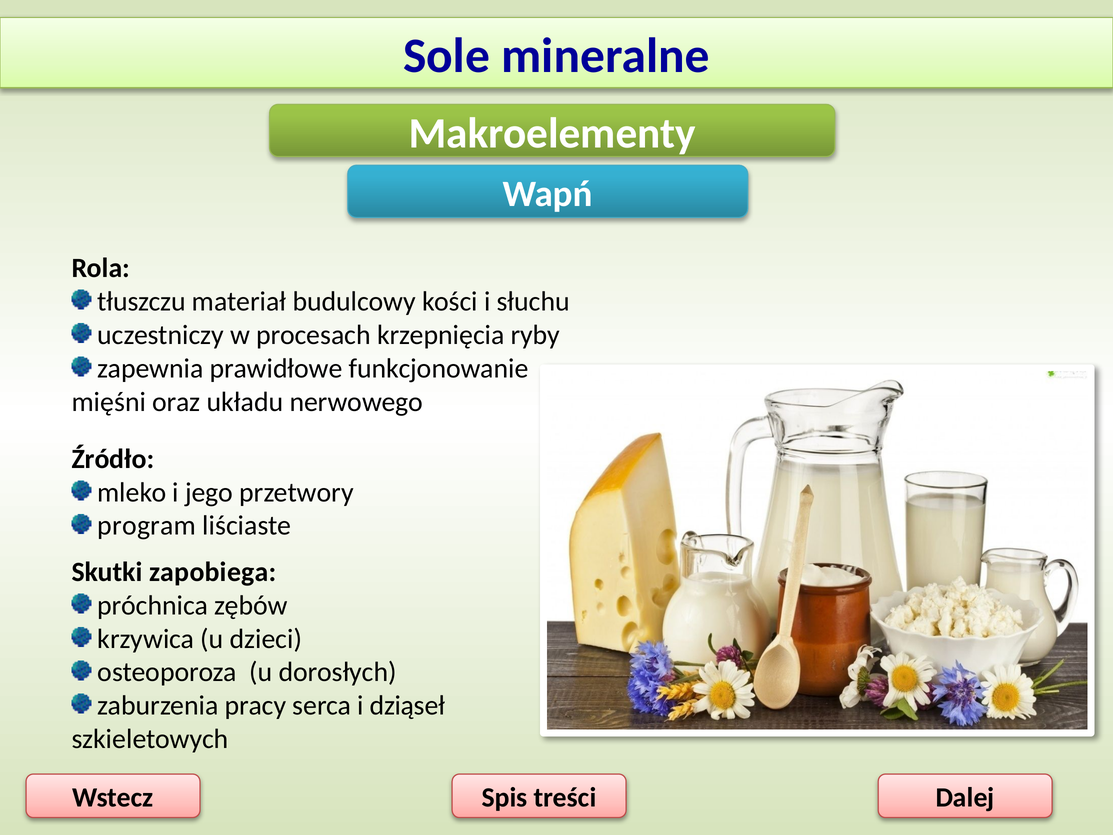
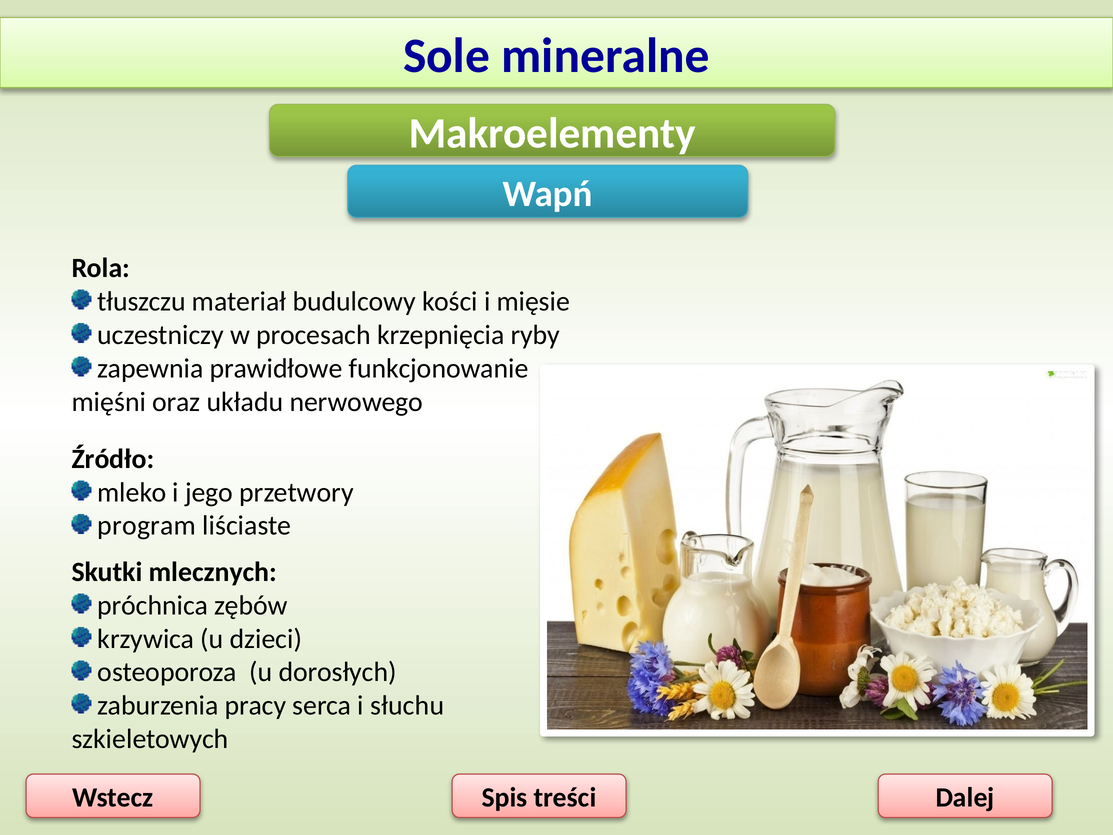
słuchu: słuchu -> mięsie
zapobiega: zapobiega -> mlecznych
dziąseł: dziąseł -> słuchu
